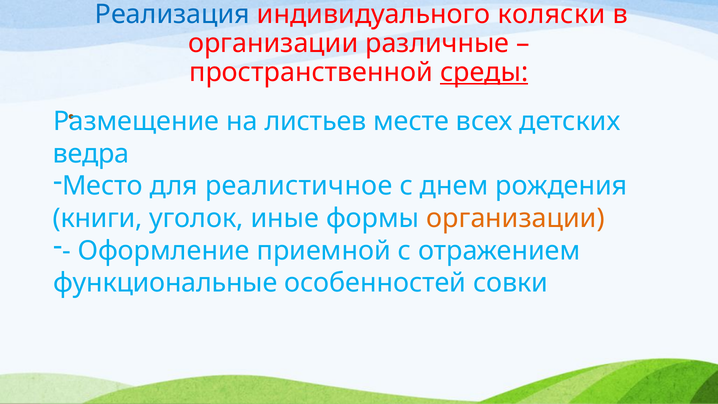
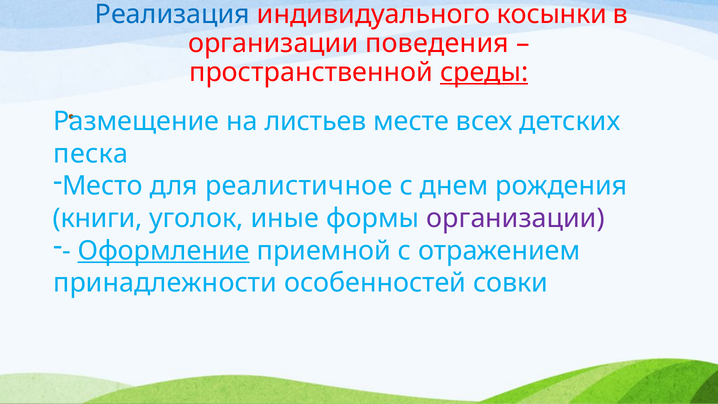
коляски: коляски -> косынки
различные: различные -> поведения
ведра: ведра -> песка
организации at (516, 218) colour: orange -> purple
Оформление underline: none -> present
функциональные: функциональные -> принадлежности
